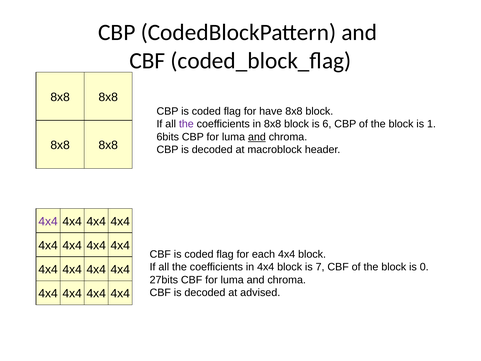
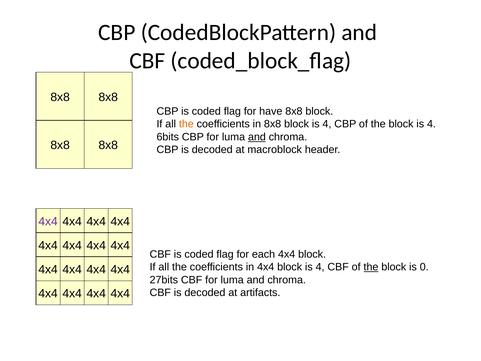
the at (186, 124) colour: purple -> orange
8x8 block is 6: 6 -> 4
the block is 1: 1 -> 4
4x4 block is 7: 7 -> 4
the at (371, 267) underline: none -> present
advised: advised -> artifacts
